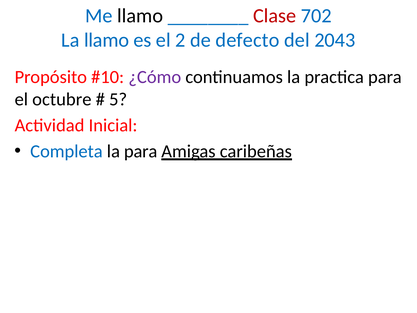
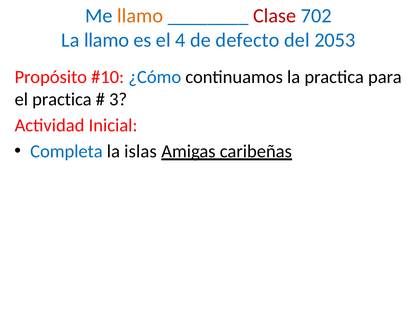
llamo at (140, 16) colour: black -> orange
2: 2 -> 4
2043: 2043 -> 2053
¿Cómo colour: purple -> blue
el octubre: octubre -> practica
5: 5 -> 3
la para: para -> islas
